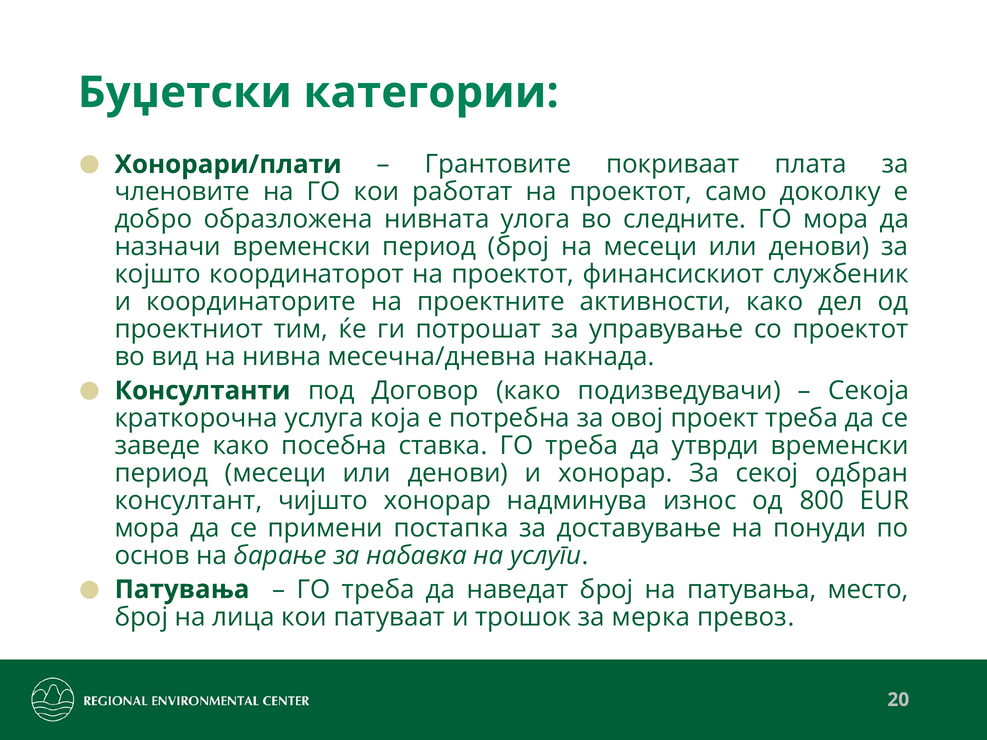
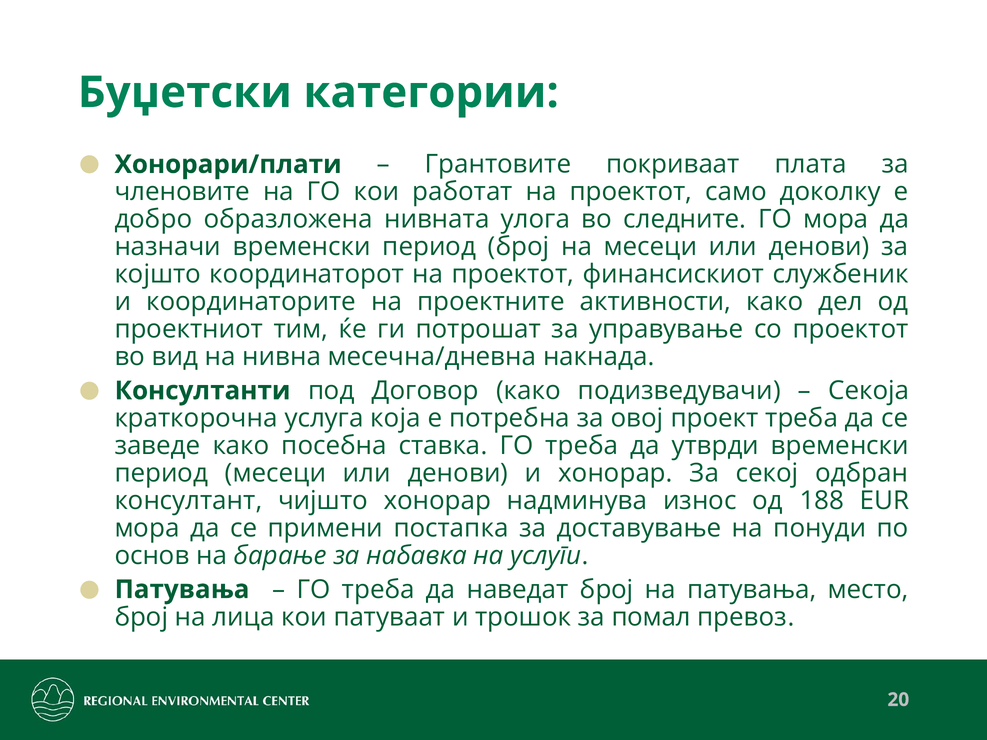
800: 800 -> 188
мерка: мерка -> помал
